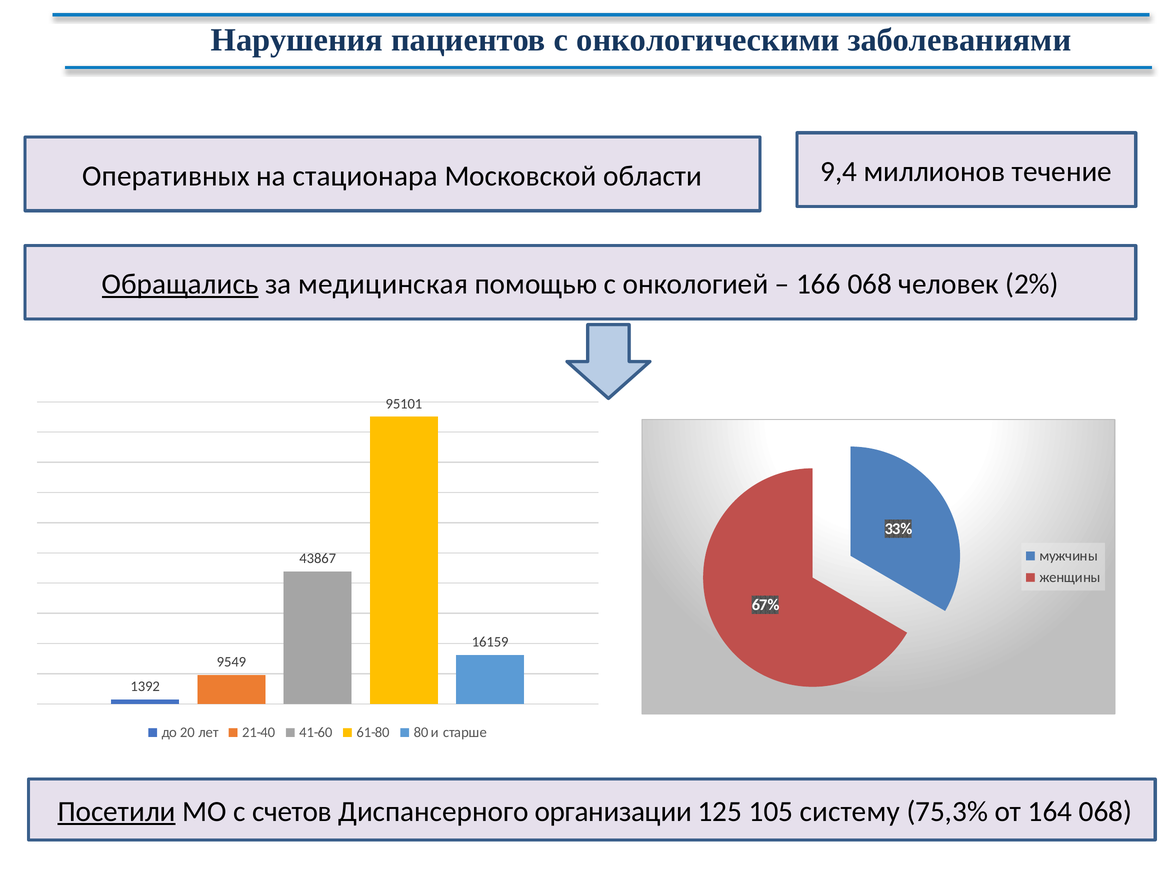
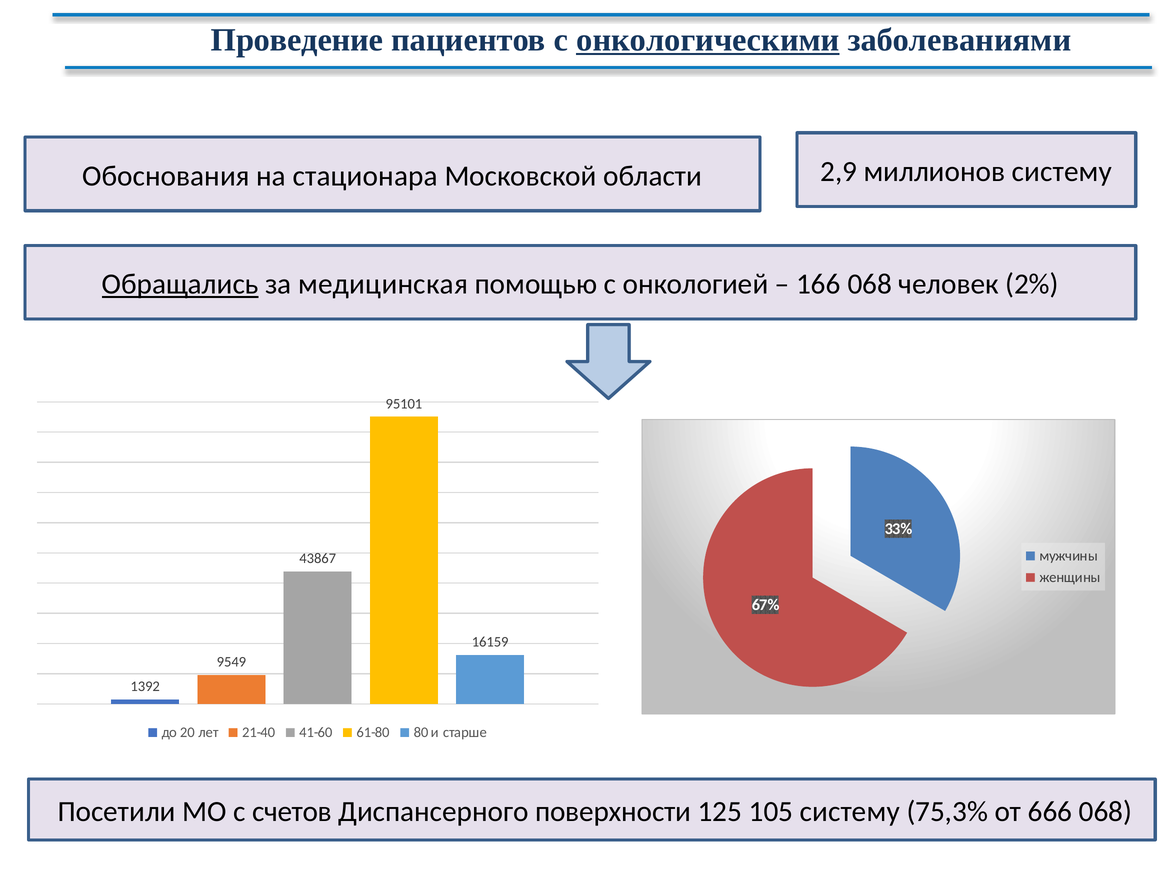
Нарушения: Нарушения -> Проведение
онкологическими underline: none -> present
9,4: 9,4 -> 2,9
миллионов течение: течение -> систему
Оперативных: Оперативных -> Обоснования
Посетили underline: present -> none
организации: организации -> поверхности
164: 164 -> 666
